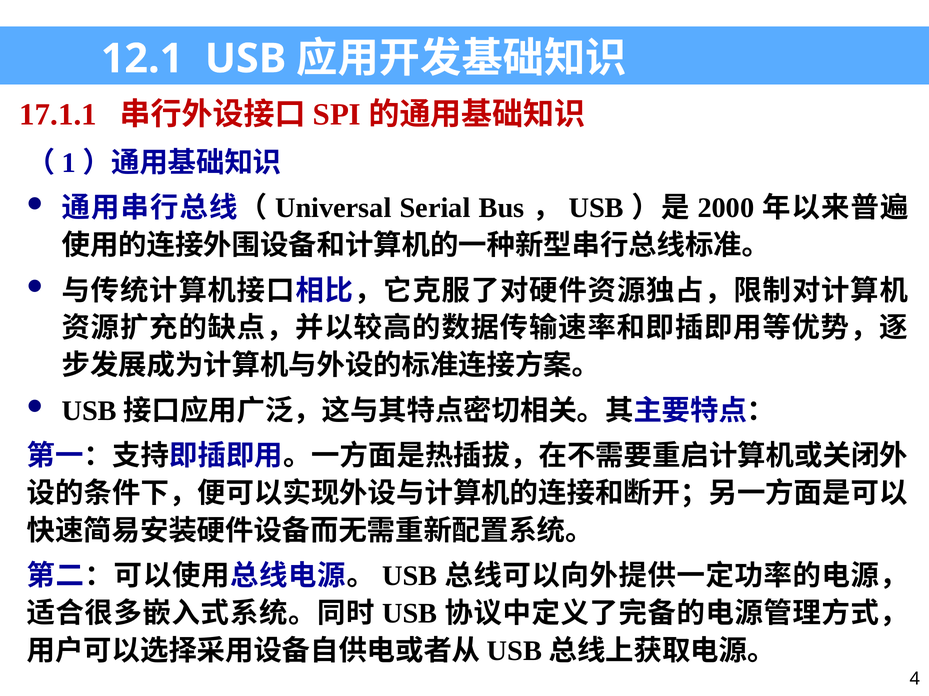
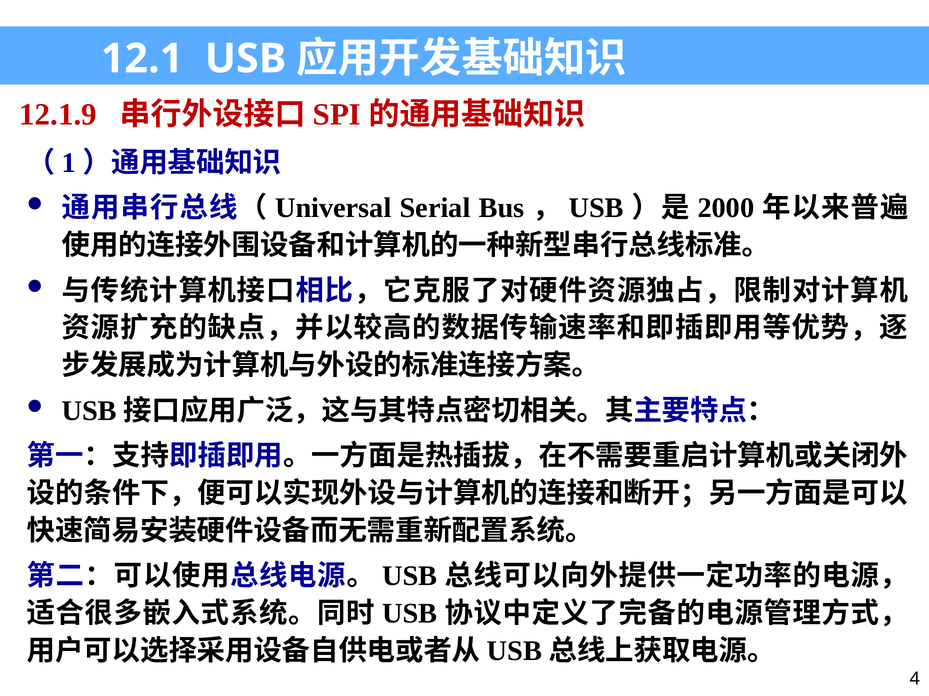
17.1.1: 17.1.1 -> 12.1.9
